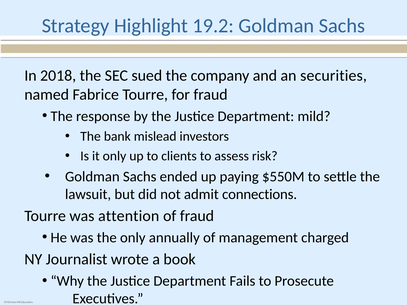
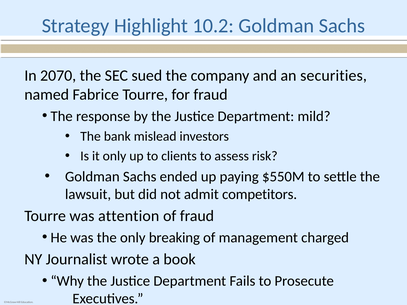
19.2: 19.2 -> 10.2
2018: 2018 -> 2070
connections: connections -> competitors
annually: annually -> breaking
